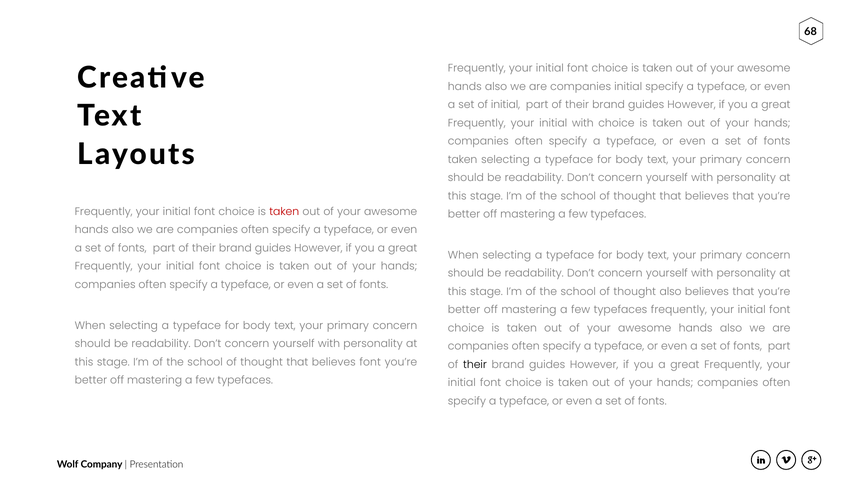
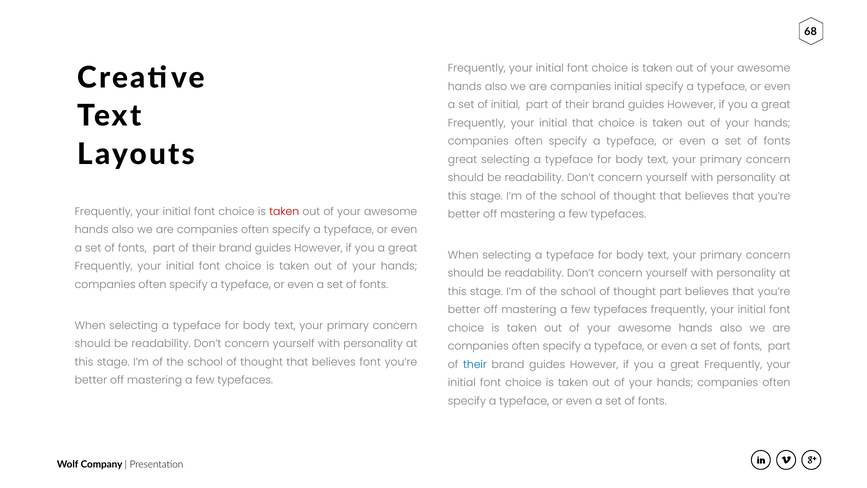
initial with: with -> that
taken at (463, 159): taken -> great
thought also: also -> part
their at (475, 364) colour: black -> blue
